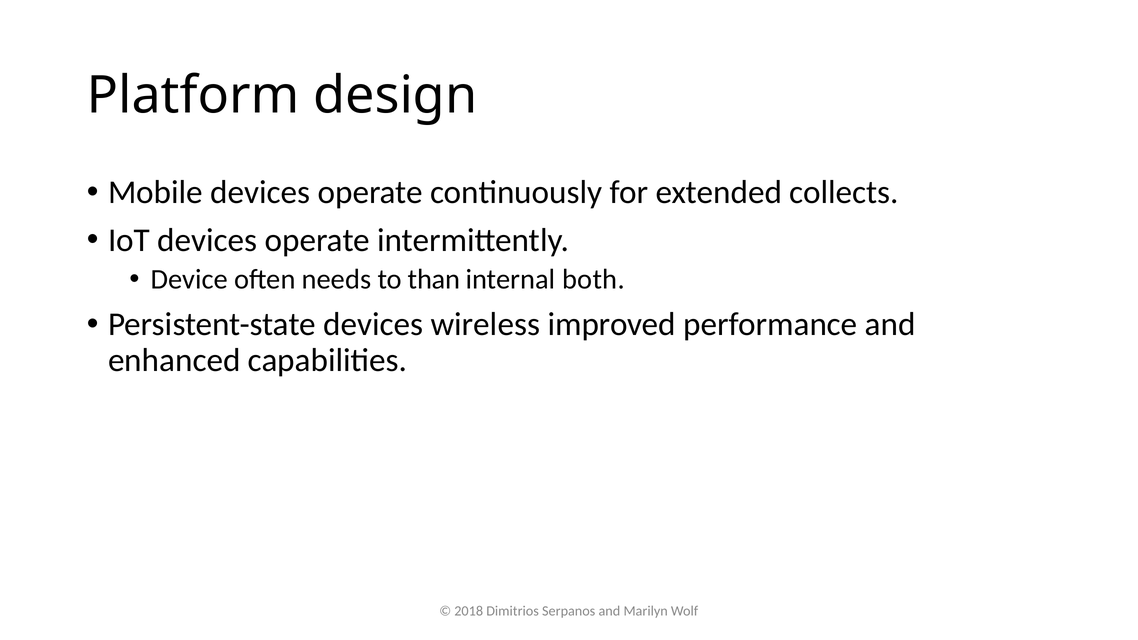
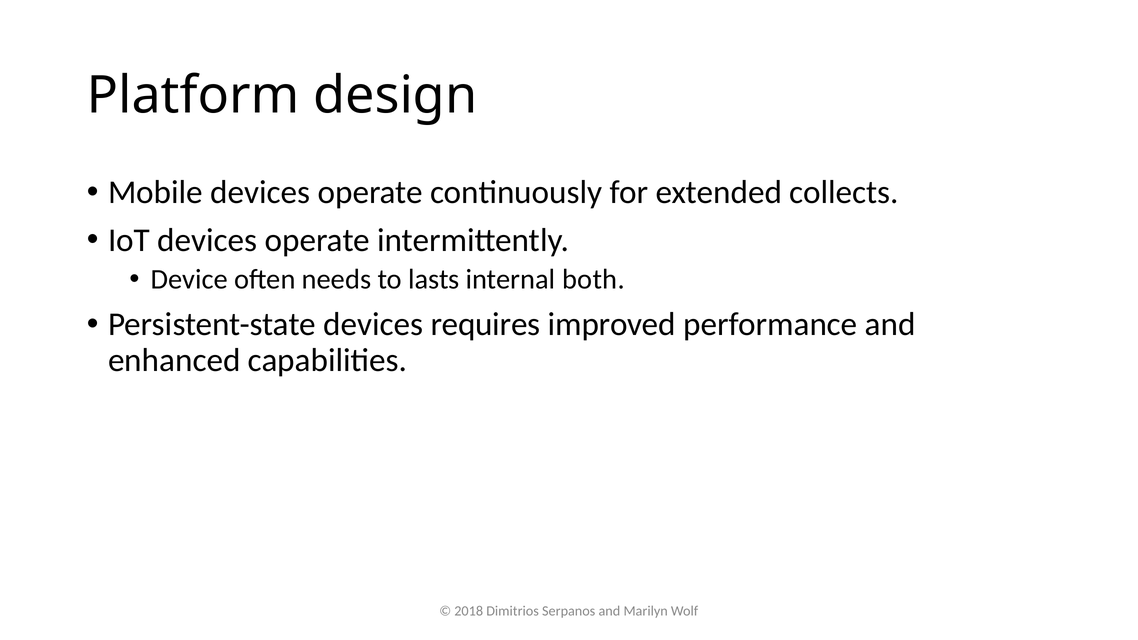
than: than -> lasts
wireless: wireless -> requires
